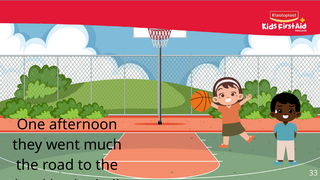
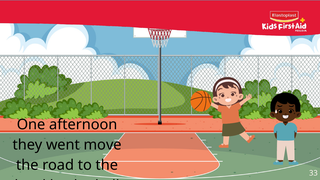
much: much -> move
